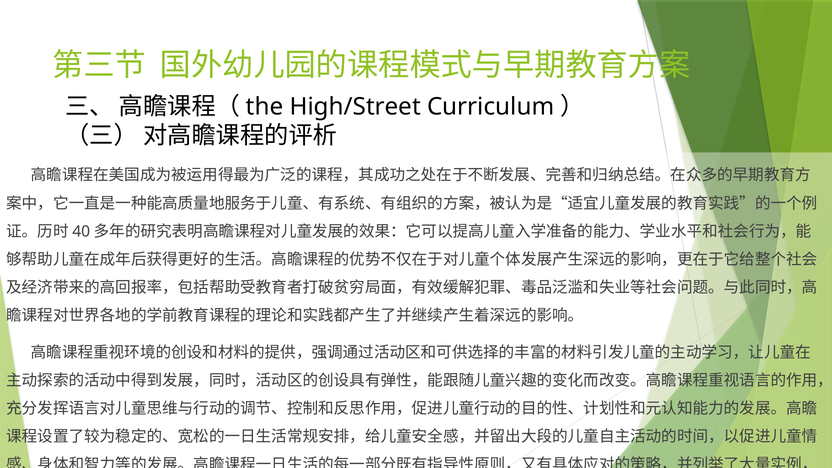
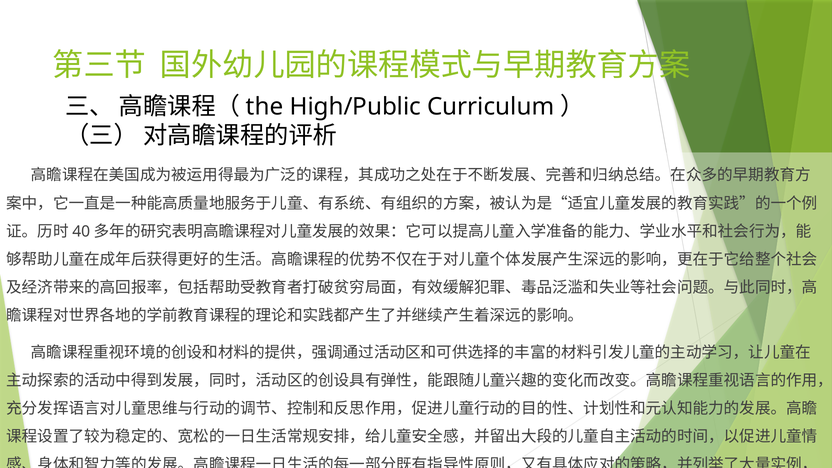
High/Street: High/Street -> High/Public
